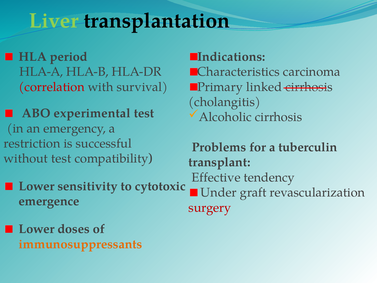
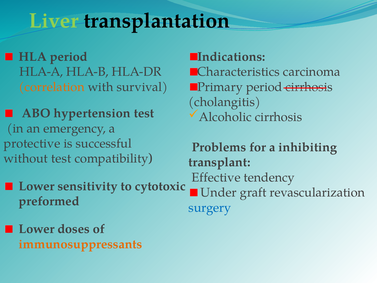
correlation colour: red -> orange
Primary linked: linked -> period
experimental: experimental -> hypertension
restriction: restriction -> protective
tuberculin: tuberculin -> inhibiting
emergence: emergence -> preformed
surgery colour: red -> blue
